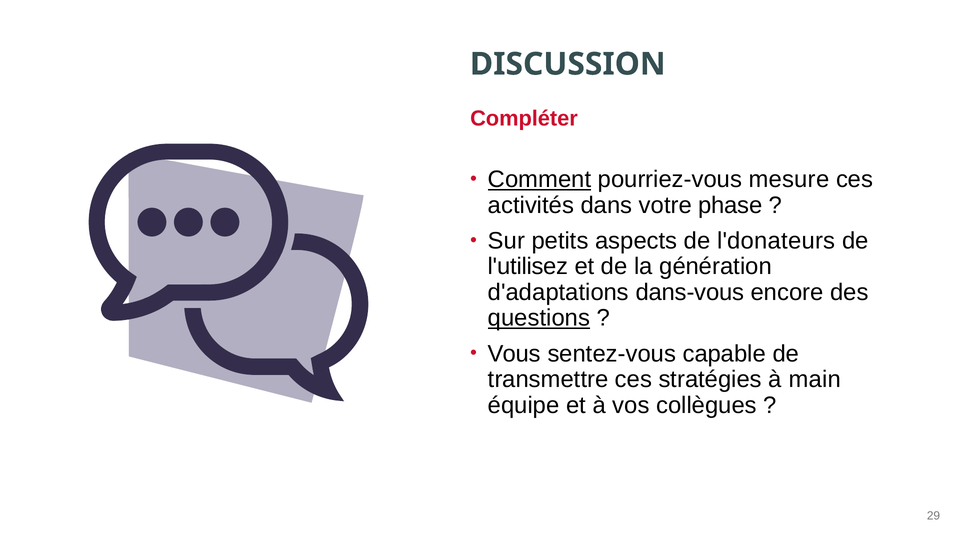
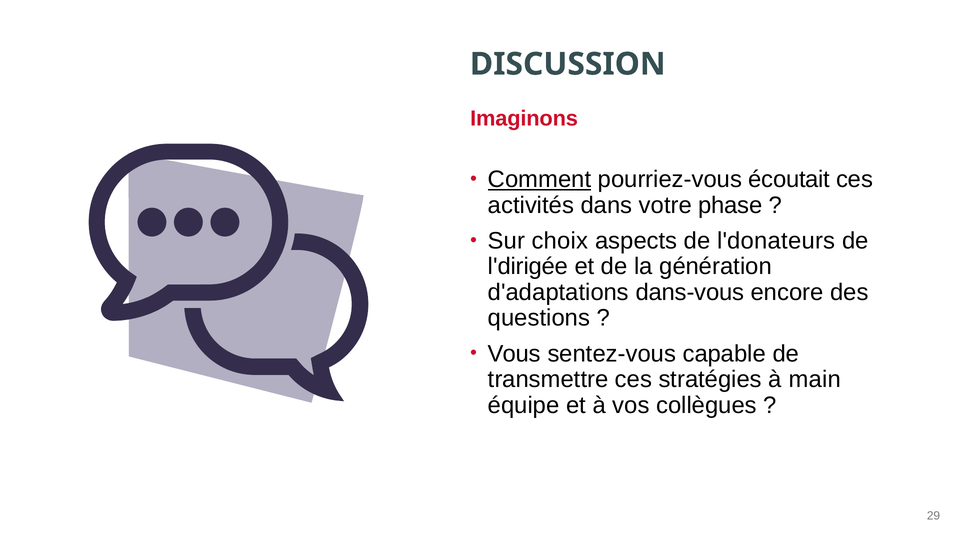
Compléter: Compléter -> Imaginons
mesure: mesure -> écoutait
petits: petits -> choix
l'utilisez: l'utilisez -> l'dirigée
questions underline: present -> none
